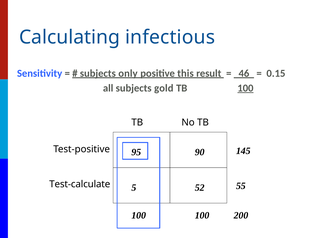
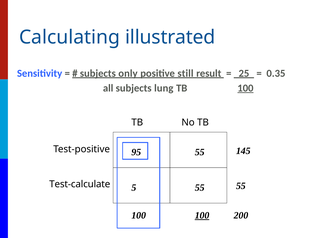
infectious: infectious -> illustrated
this: this -> still
46: 46 -> 25
0.15: 0.15 -> 0.35
gold: gold -> lung
95 90: 90 -> 55
5 52: 52 -> 55
100 at (202, 215) underline: none -> present
